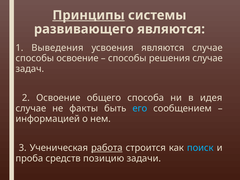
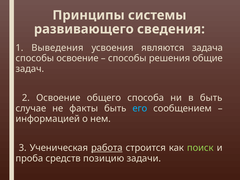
Принципы underline: present -> none
развивающего являются: являются -> сведения
являются случае: случае -> задача
решения случае: случае -> общие
в идея: идея -> быть
поиск colour: light blue -> light green
